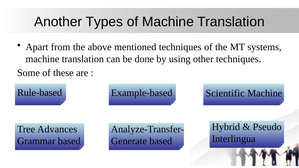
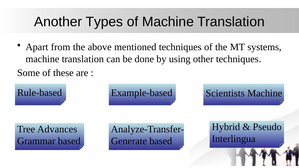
Scientific: Scientific -> Scientists
